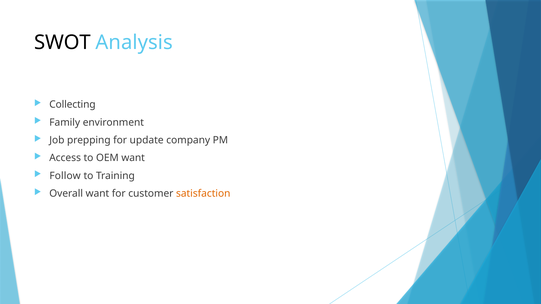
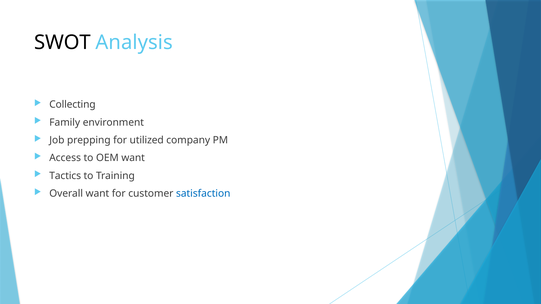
update: update -> utilized
Follow: Follow -> Tactics
satisfaction colour: orange -> blue
